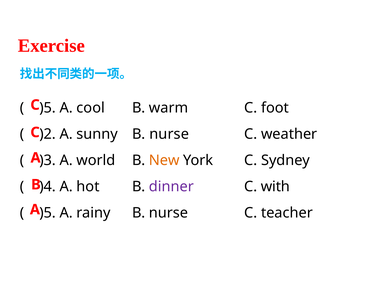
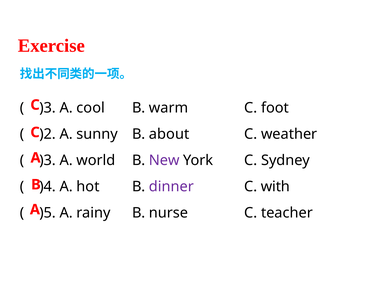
)5 at (48, 108): )5 -> )3
sunny B nurse: nurse -> about
New colour: orange -> purple
